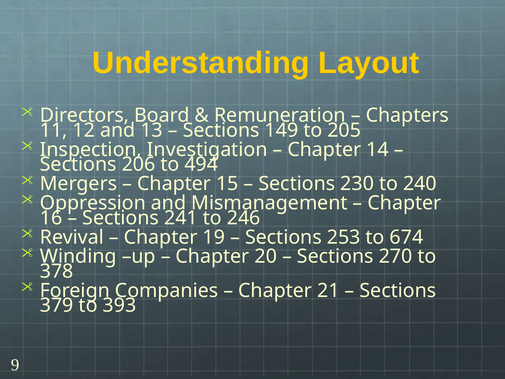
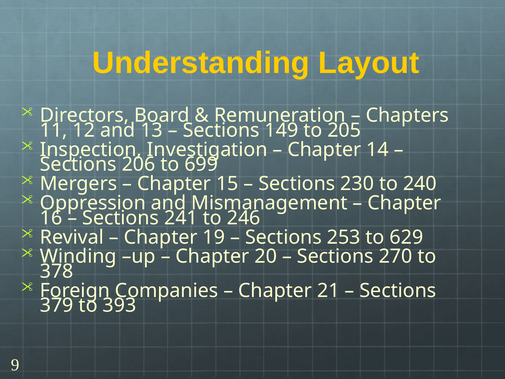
494: 494 -> 699
674: 674 -> 629
